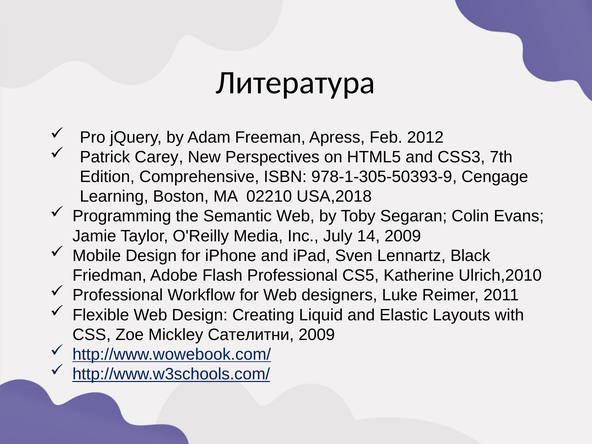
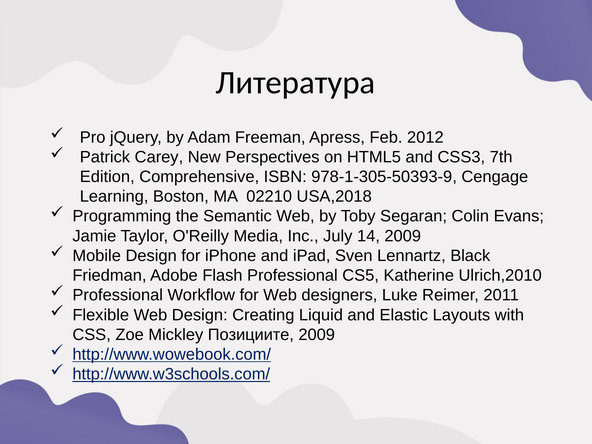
Сателитни: Сателитни -> Позициите
